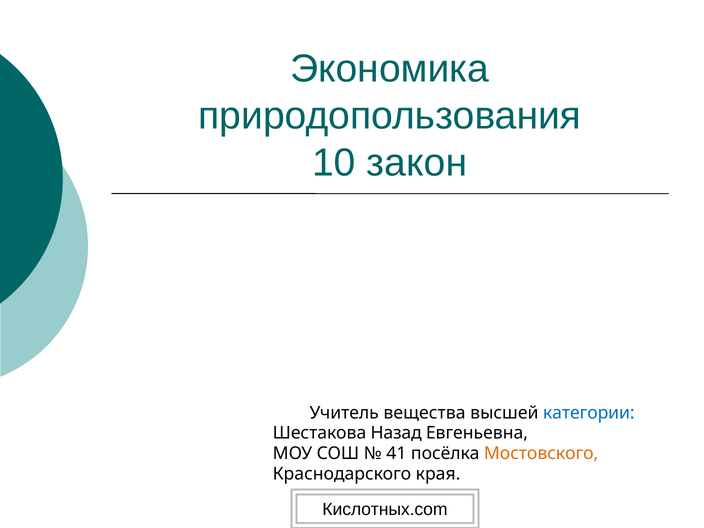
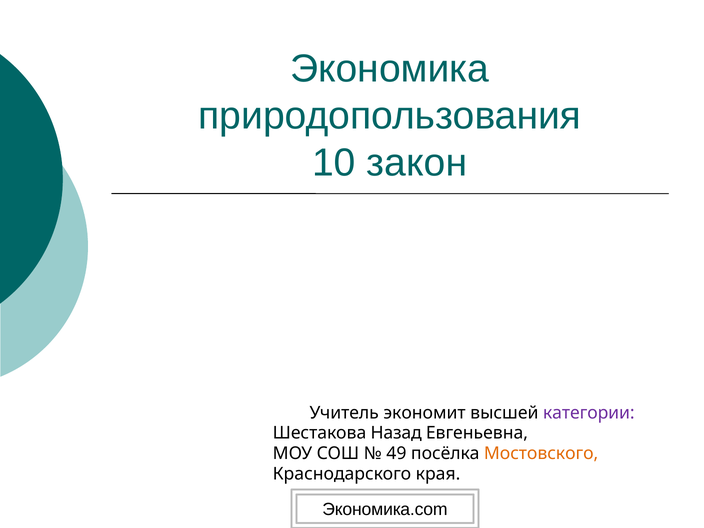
вещества: вещества -> экономит
категории colour: blue -> purple
41: 41 -> 49
Кислотных.com: Кислотных.com -> Экономика.com
